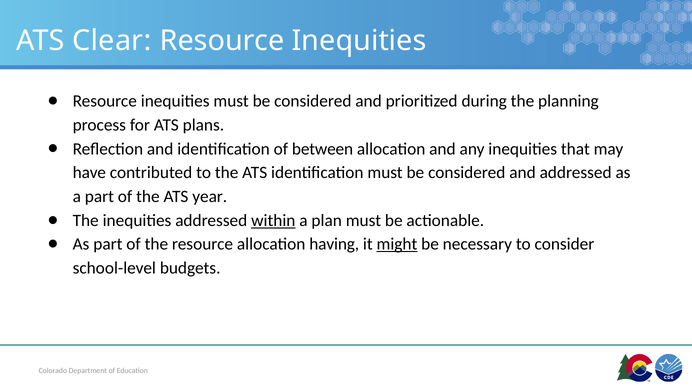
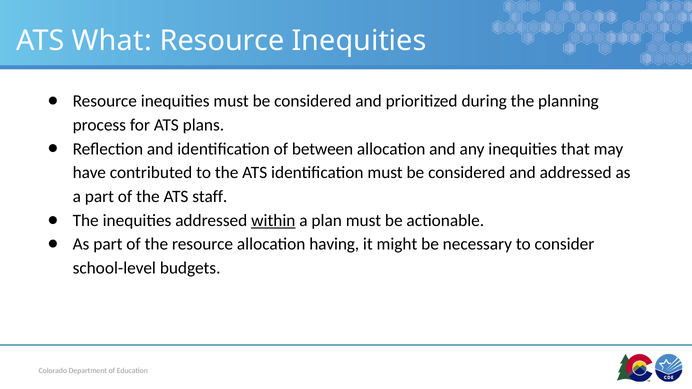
Clear: Clear -> What
year: year -> staff
might underline: present -> none
